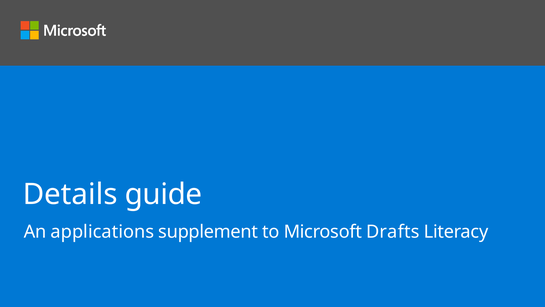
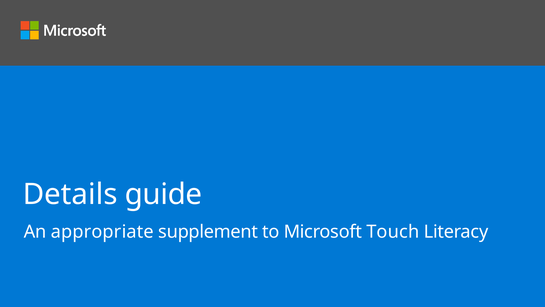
applications: applications -> appropriate
Drafts: Drafts -> Touch
